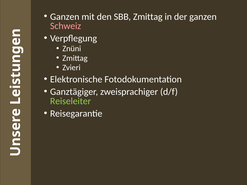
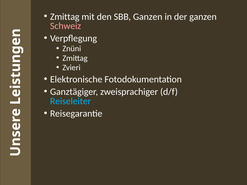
Ganzen at (65, 17): Ganzen -> Zmittag
SBB Zmittag: Zmittag -> Ganzen
Reiseleiter colour: light green -> light blue
